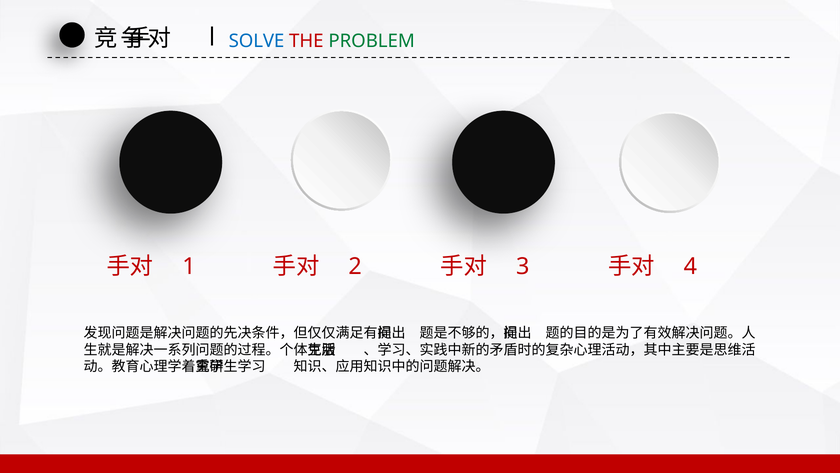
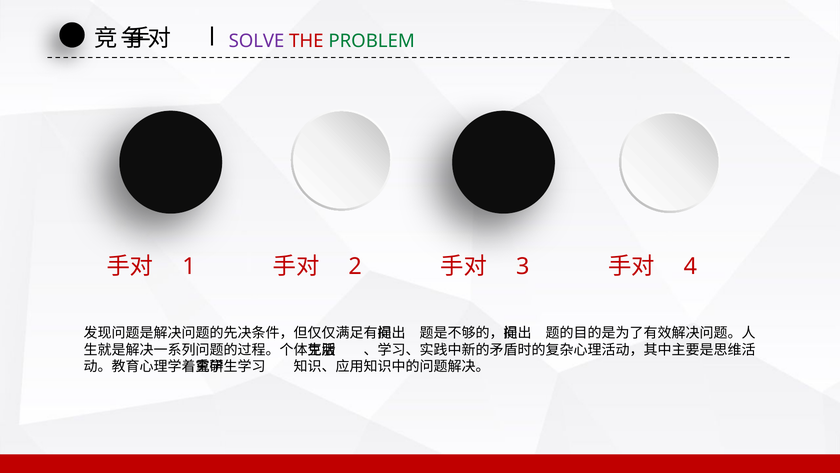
SOLVE colour: blue -> purple
